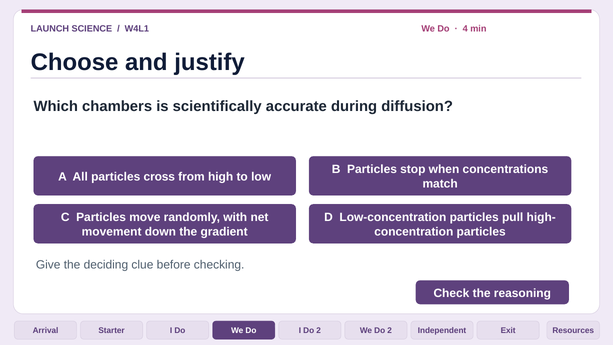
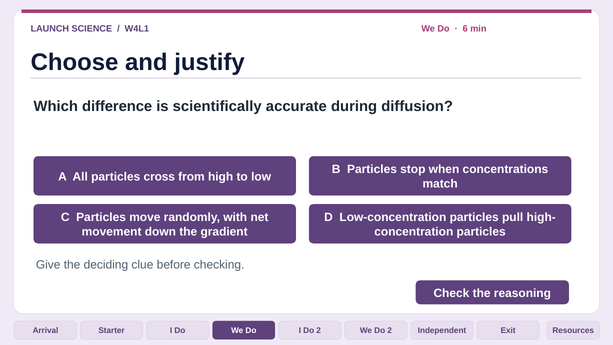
4: 4 -> 6
chambers: chambers -> difference
